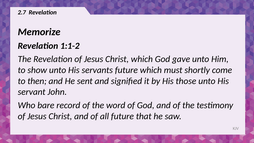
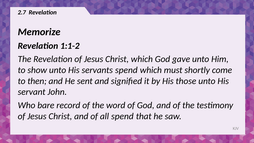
servants future: future -> spend
all future: future -> spend
